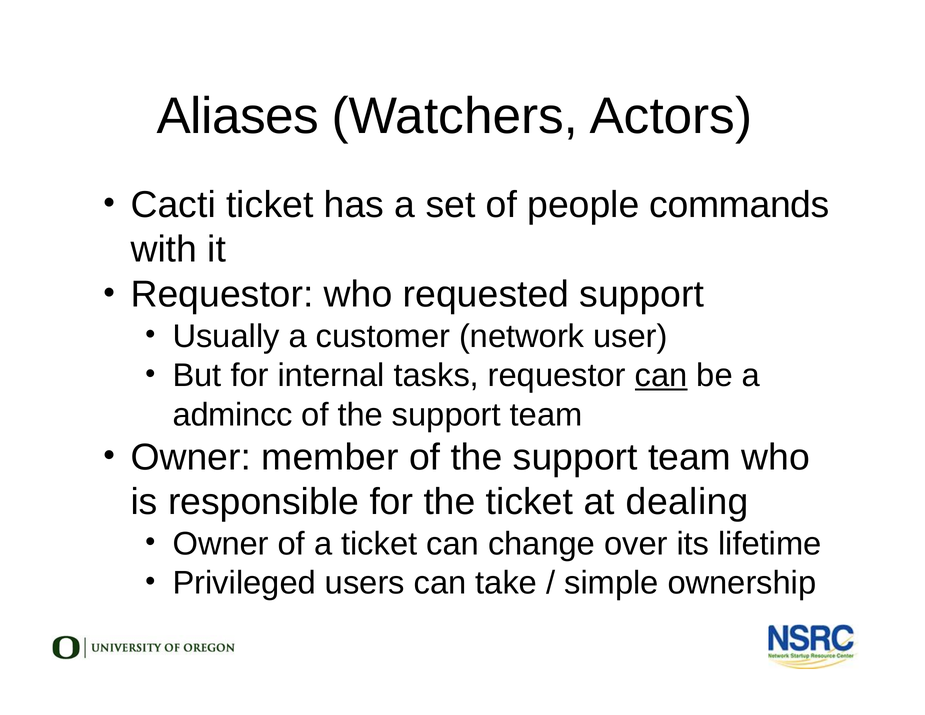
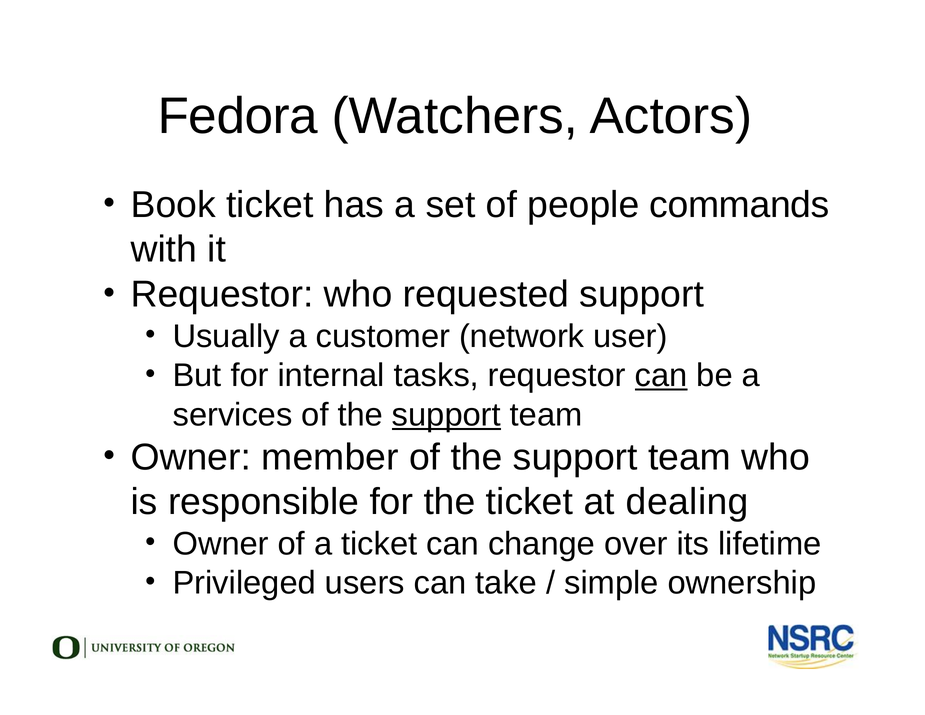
Aliases: Aliases -> Fedora
Cacti: Cacti -> Book
admincc: admincc -> services
support at (446, 415) underline: none -> present
